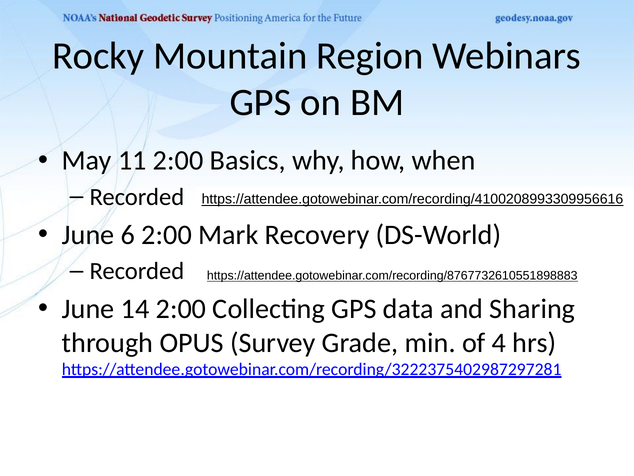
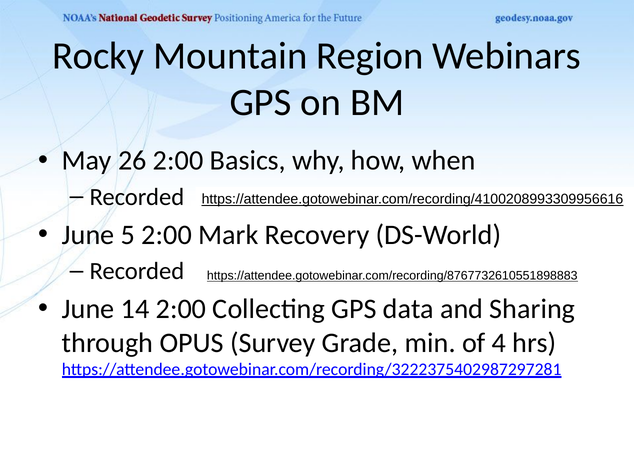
11: 11 -> 26
6: 6 -> 5
